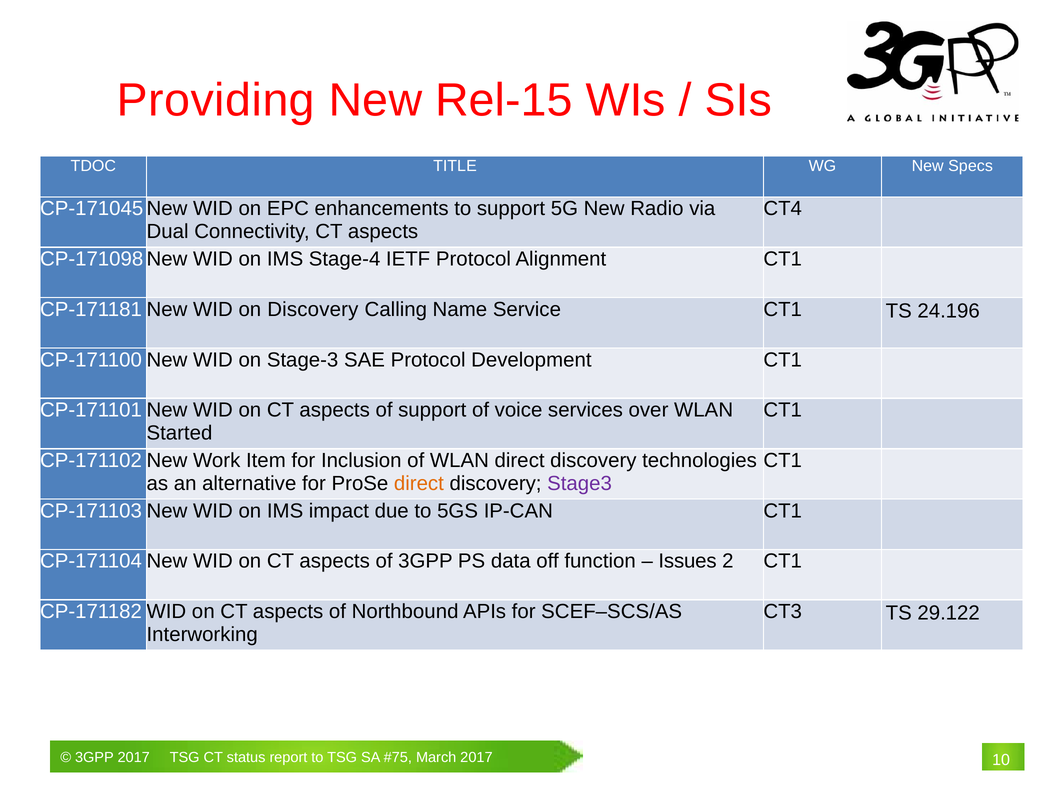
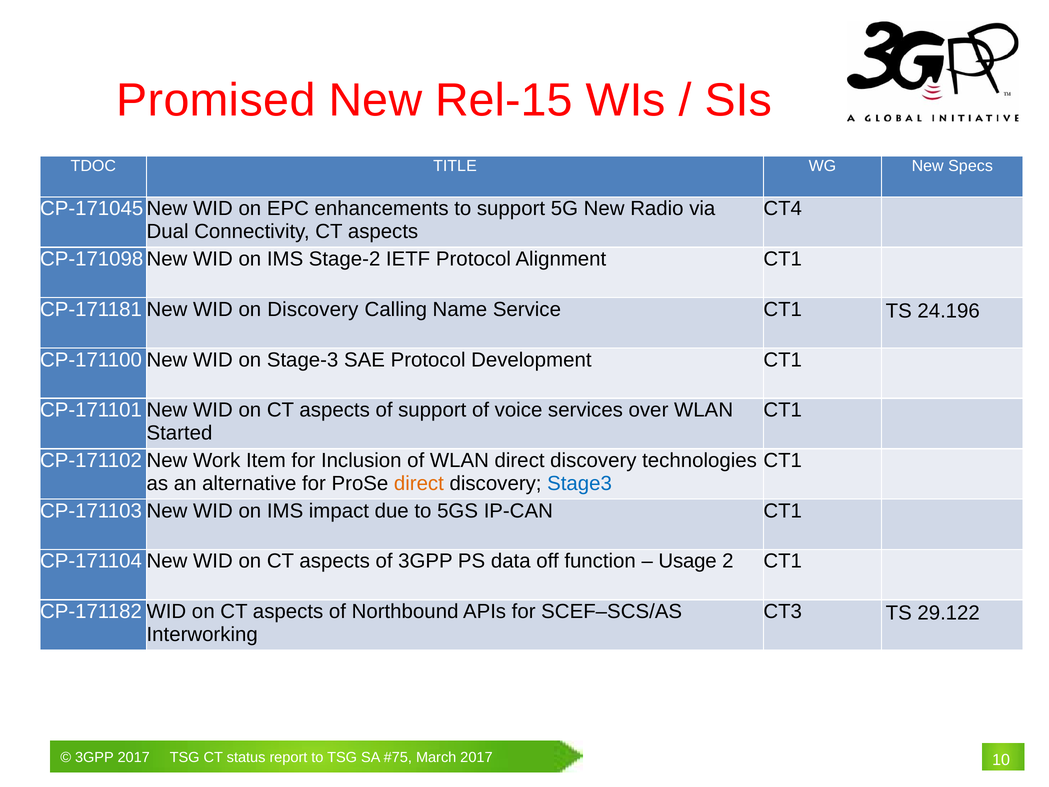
Providing: Providing -> Promised
Stage-4: Stage-4 -> Stage-2
Stage3 colour: purple -> blue
Issues: Issues -> Usage
